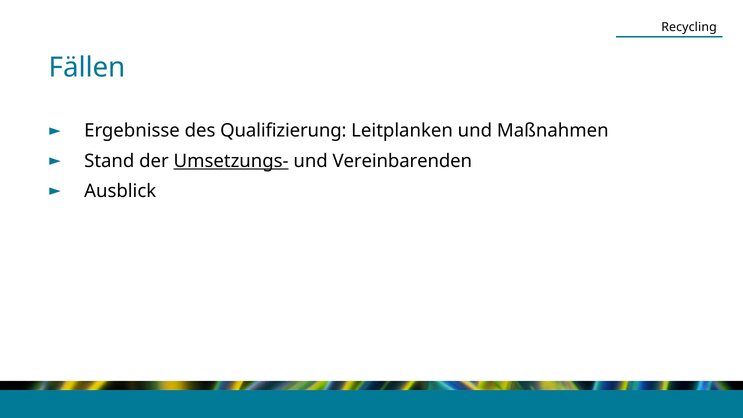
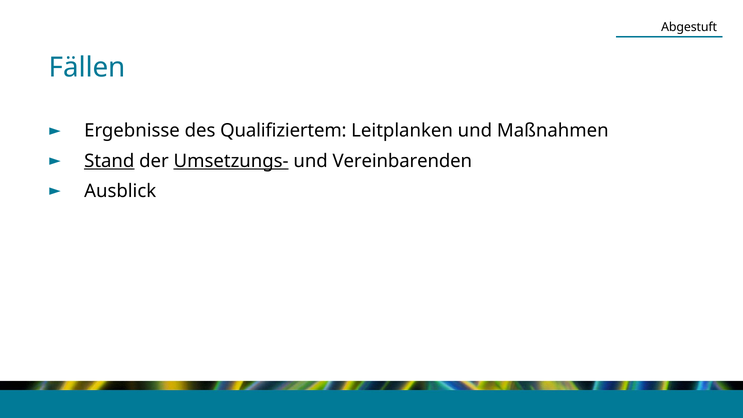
Recycling: Recycling -> Abgestuft
Qualifizierung: Qualifizierung -> Qualifiziertem
Stand underline: none -> present
